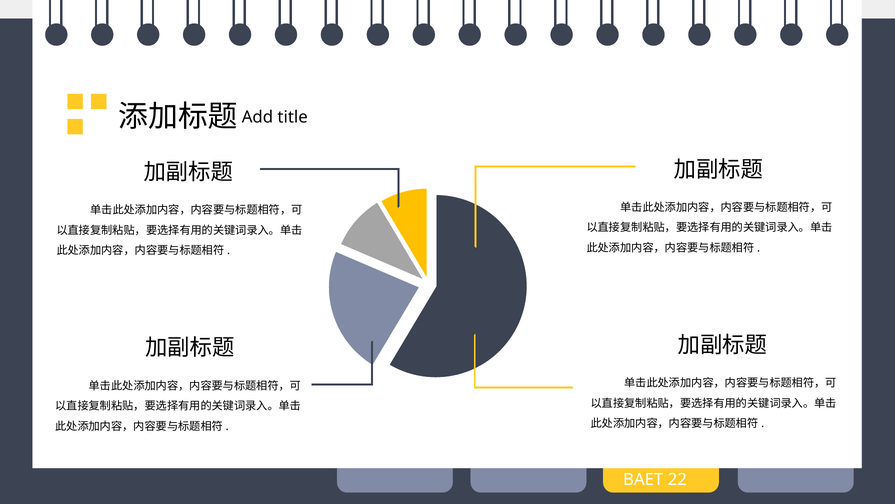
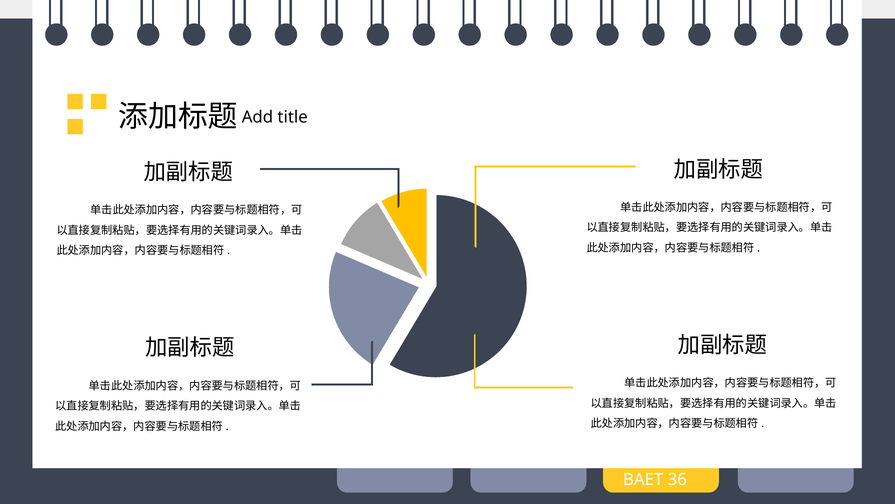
22: 22 -> 36
